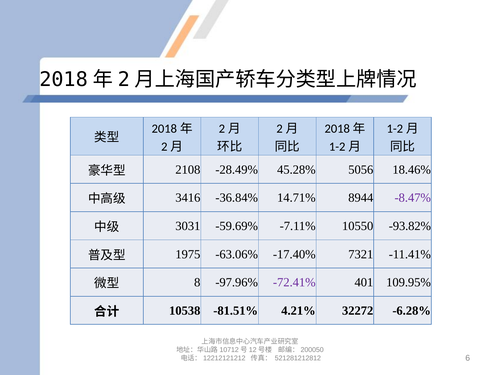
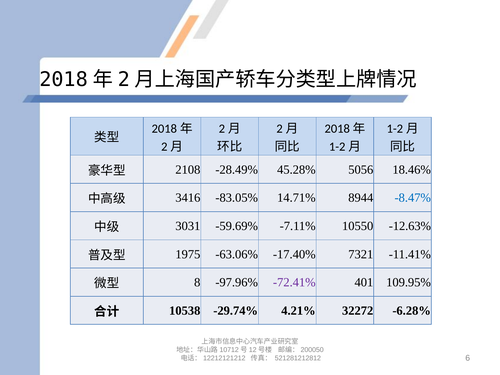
-36.84%: -36.84% -> -83.05%
-8.47% colour: purple -> blue
-93.82%: -93.82% -> -12.63%
-81.51%: -81.51% -> -29.74%
